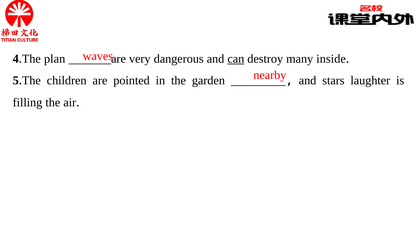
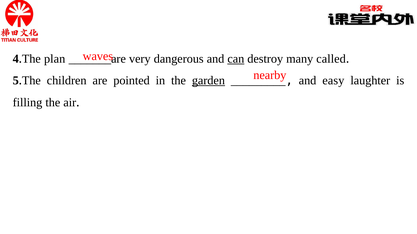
inside: inside -> called
garden underline: none -> present
stars: stars -> easy
